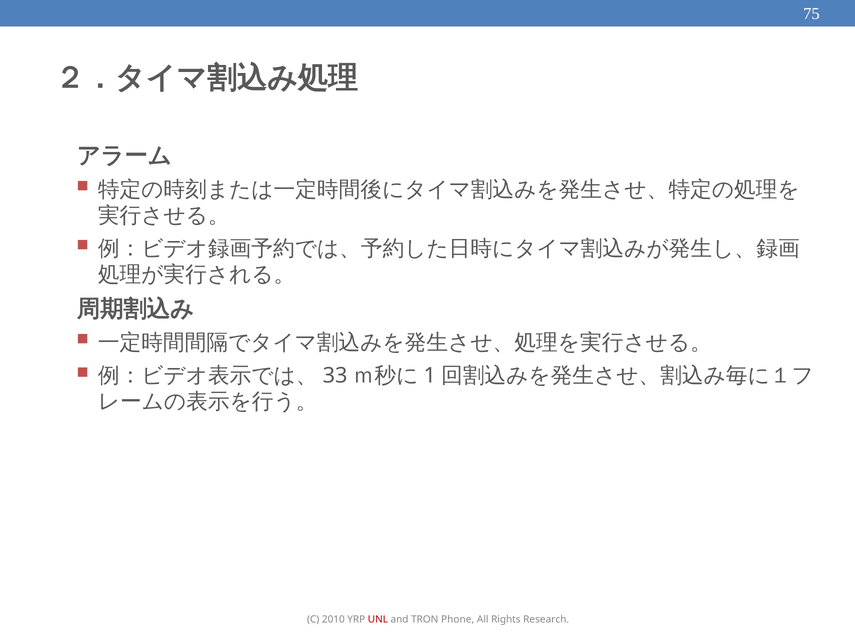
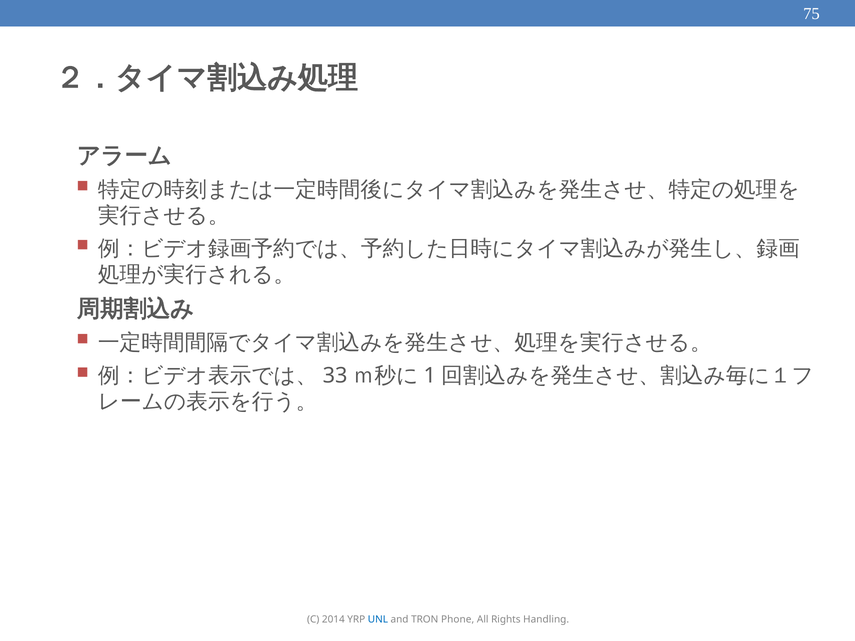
2010: 2010 -> 2014
UNL colour: red -> blue
Research: Research -> Handling
